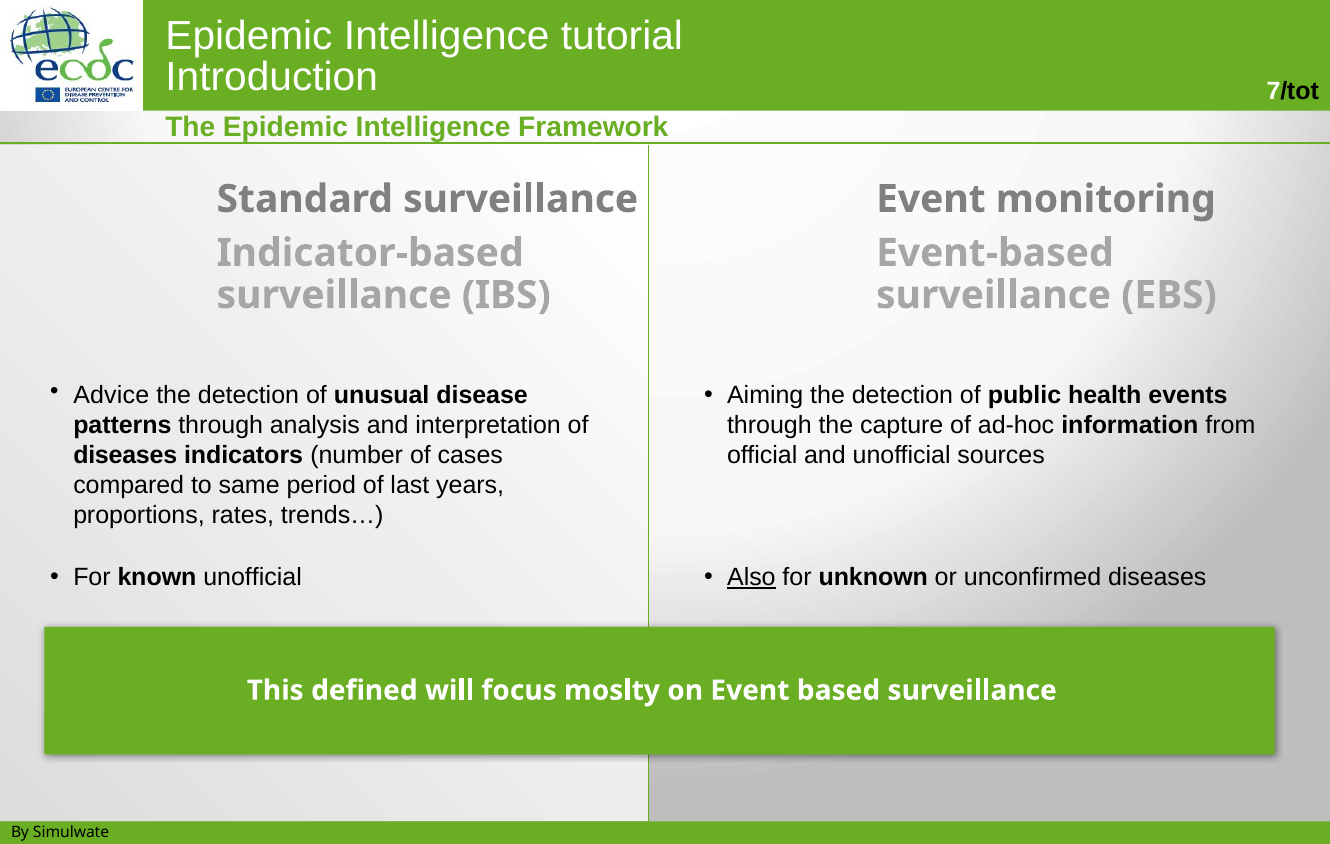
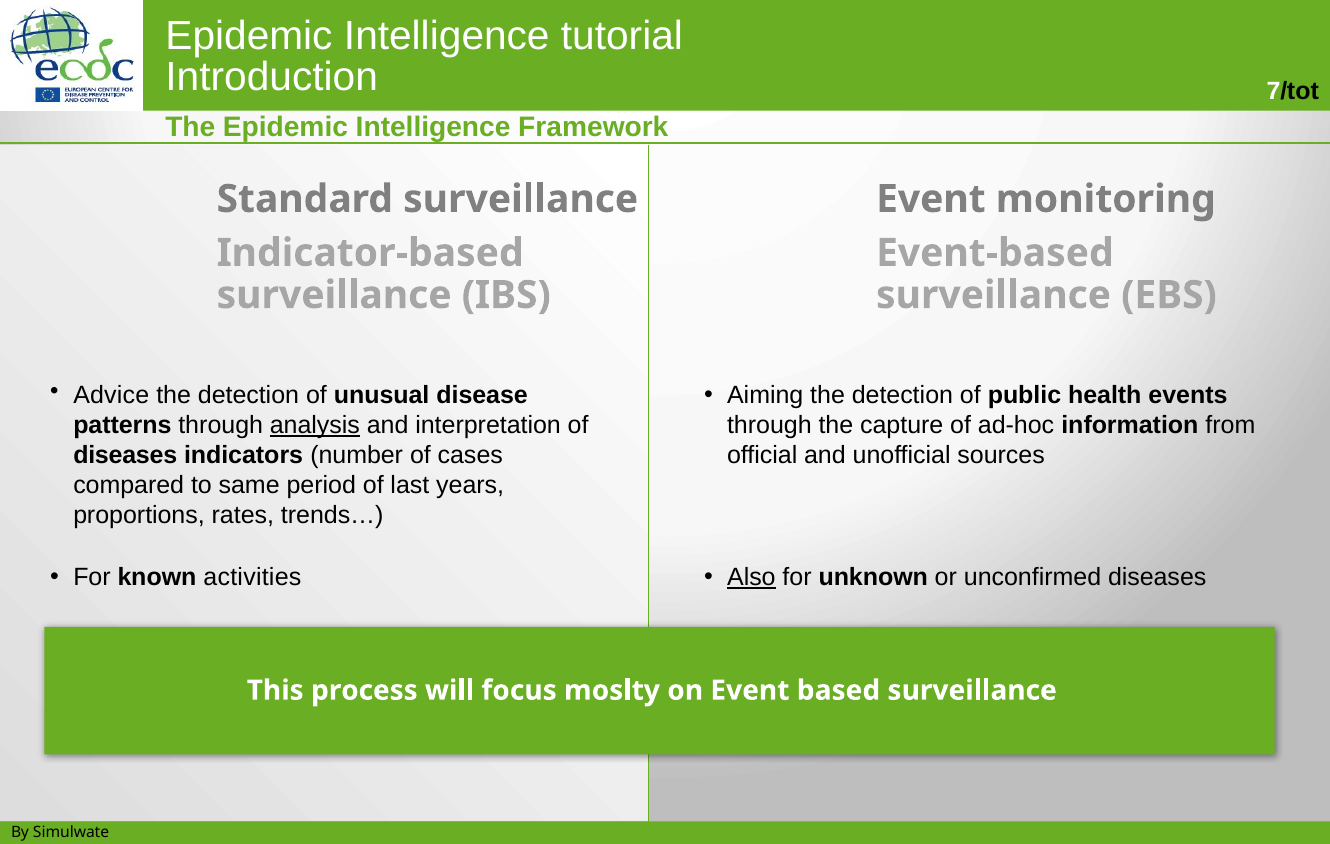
analysis underline: none -> present
known unofficial: unofficial -> activities
defined: defined -> process
